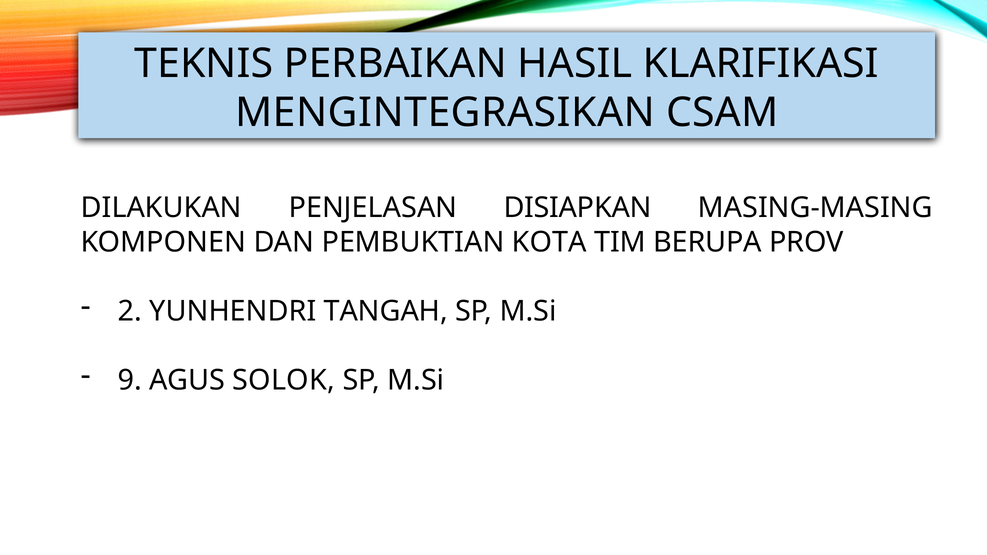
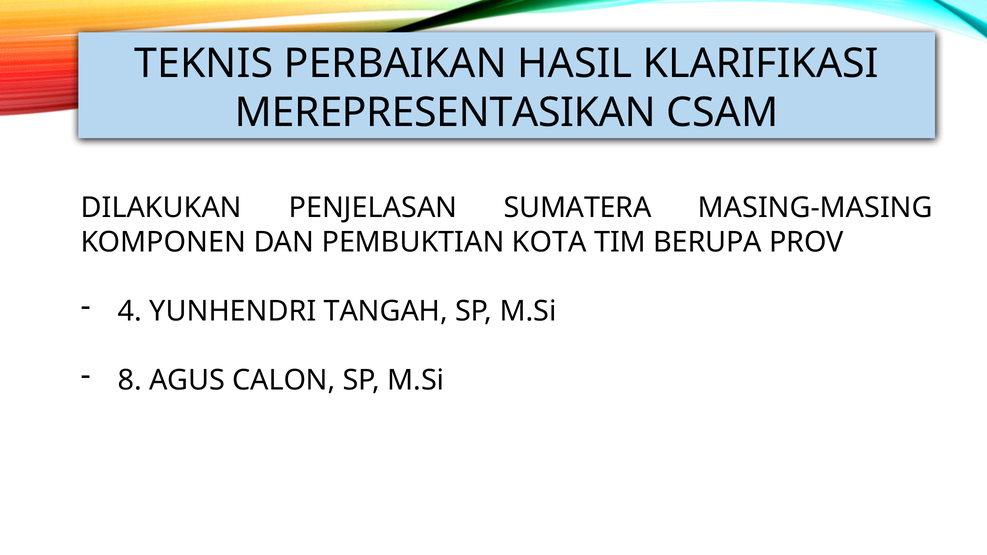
MENGINTEGRASIKAN: MENGINTEGRASIKAN -> MEREPRESENTASIKAN
DISIAPKAN: DISIAPKAN -> SUMATERA
2: 2 -> 4
9: 9 -> 8
SOLOK: SOLOK -> CALON
